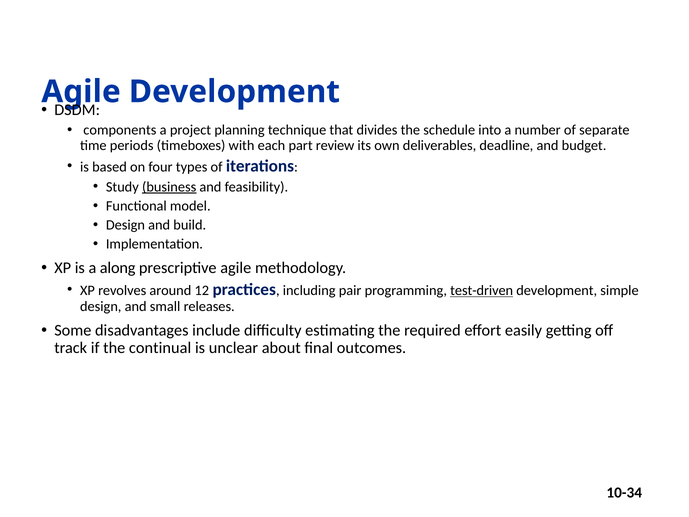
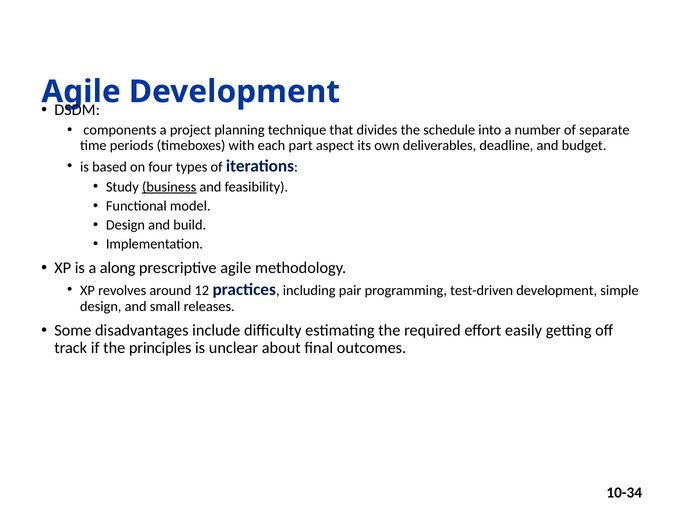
review: review -> aspect
test-driven underline: present -> none
continual: continual -> principles
